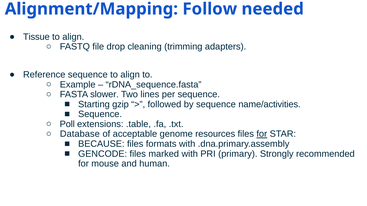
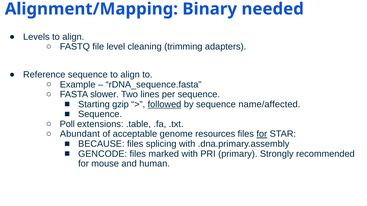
Follow: Follow -> Binary
Tissue: Tissue -> Levels
drop: drop -> level
followed underline: none -> present
name/activities: name/activities -> name/affected
Database: Database -> Abundant
formats: formats -> splicing
